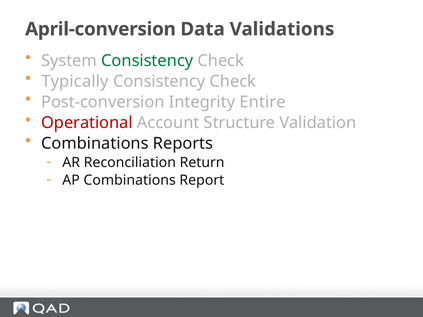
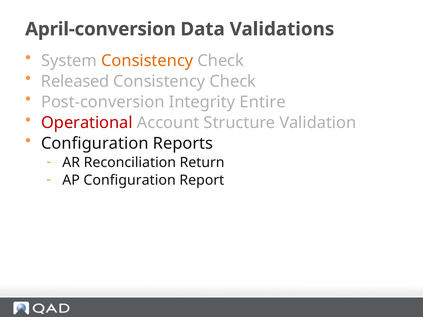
Consistency at (147, 61) colour: green -> orange
Typically: Typically -> Released
Combinations at (95, 144): Combinations -> Configuration
AP Combinations: Combinations -> Configuration
